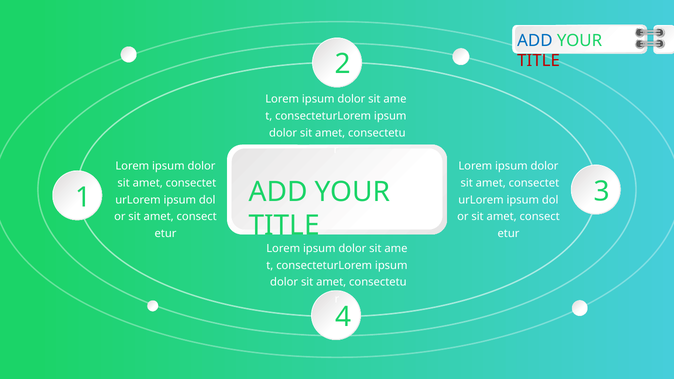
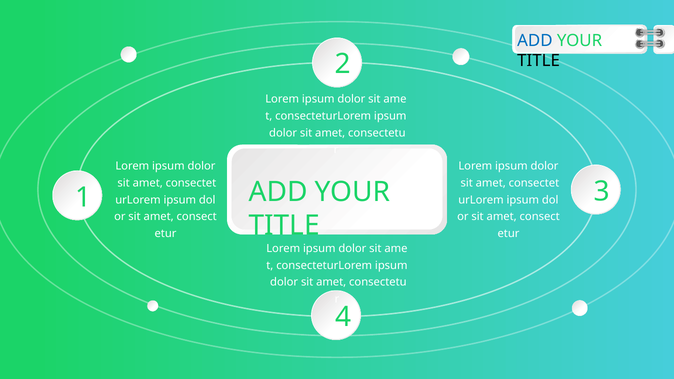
TITLE at (539, 61) colour: red -> black
